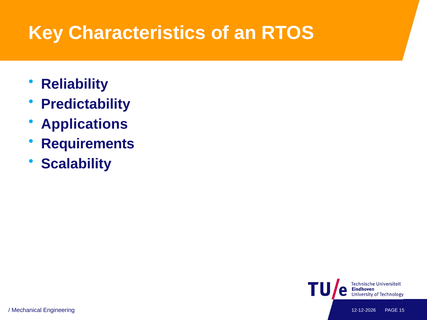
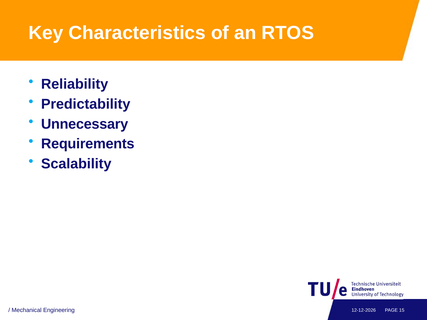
Applications: Applications -> Unnecessary
